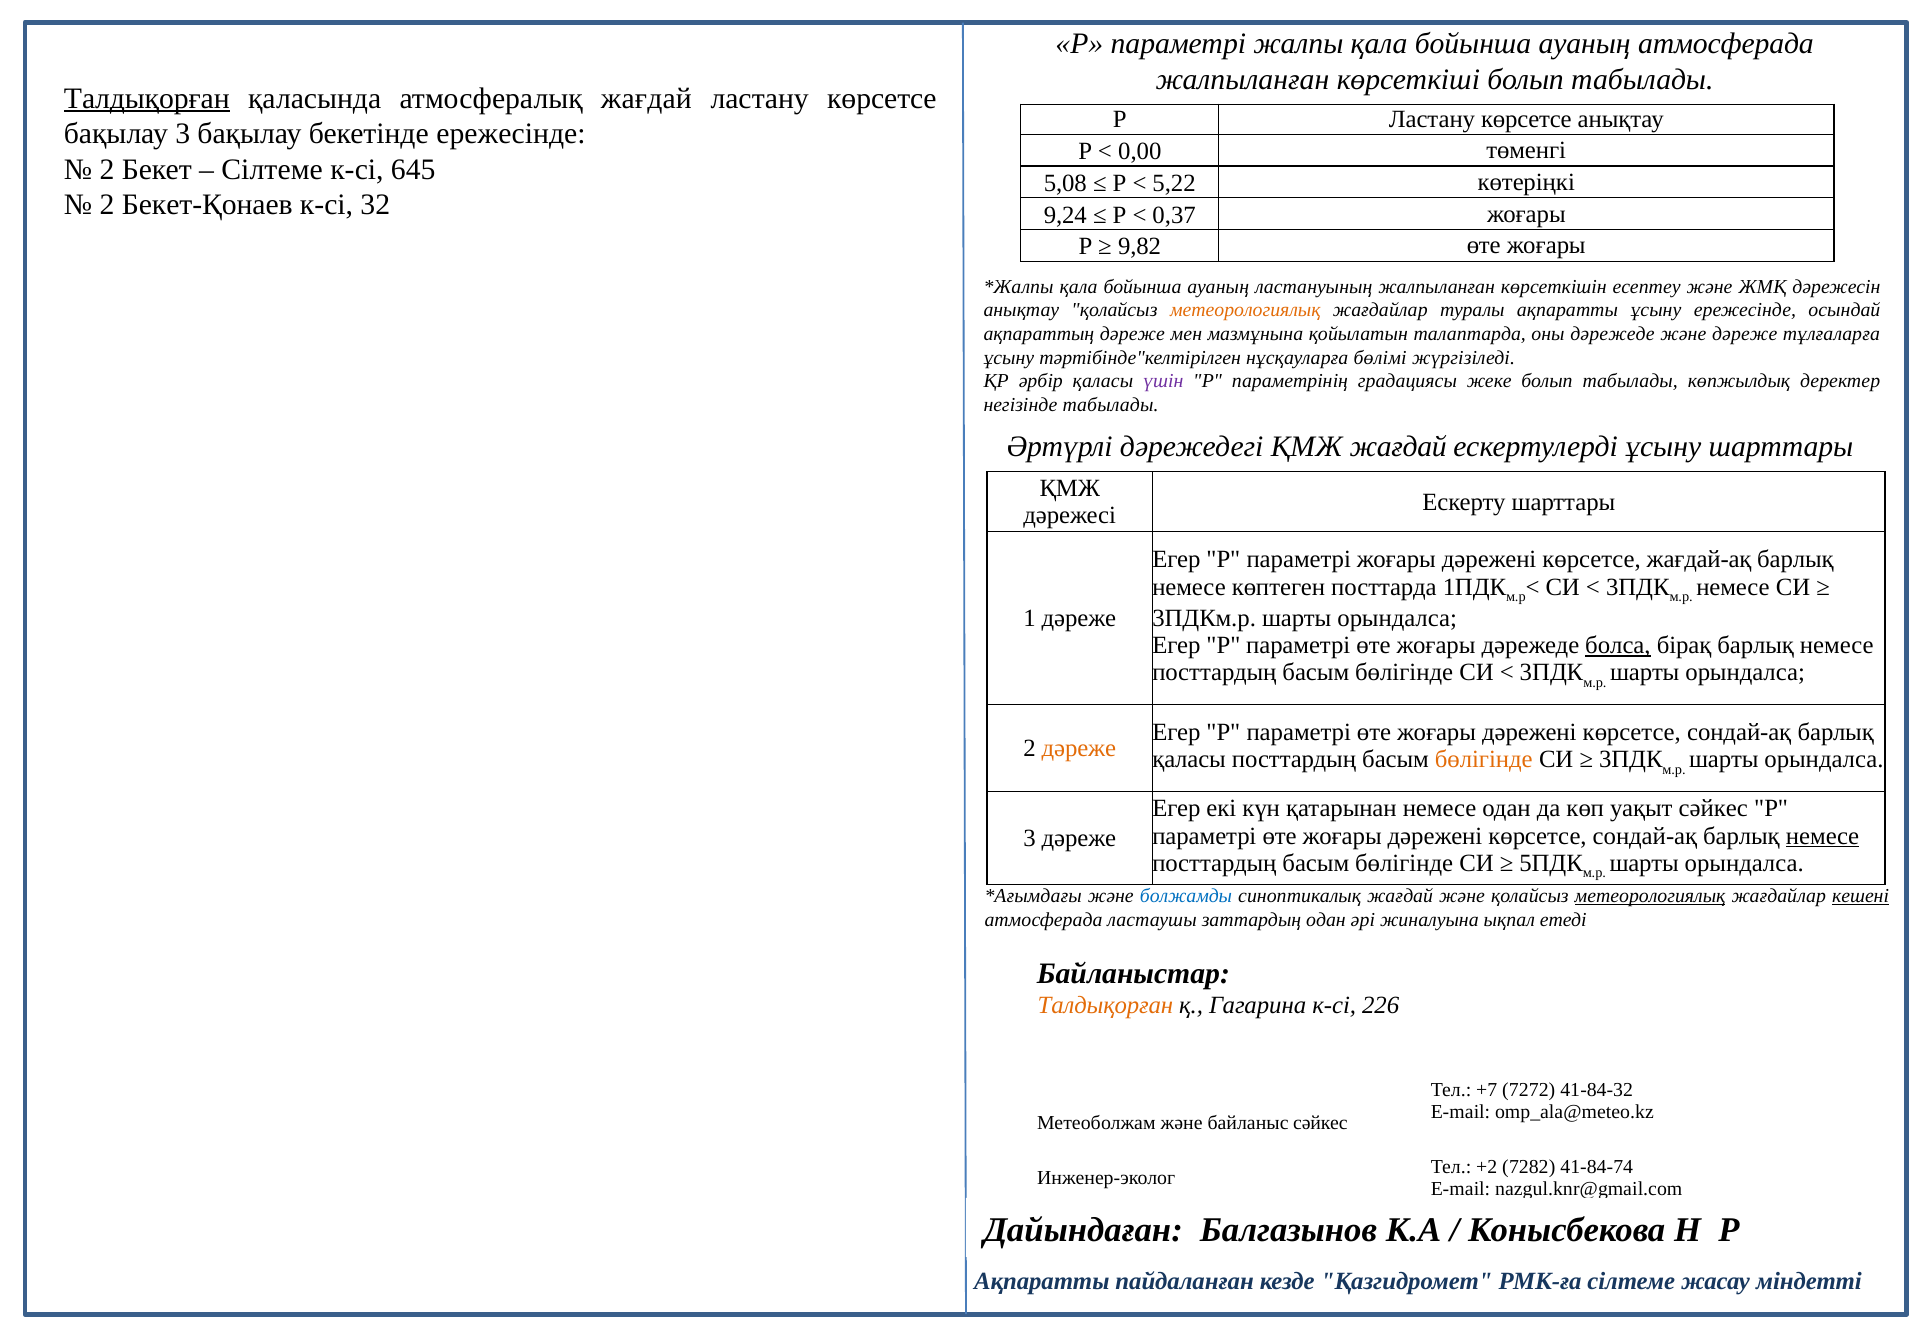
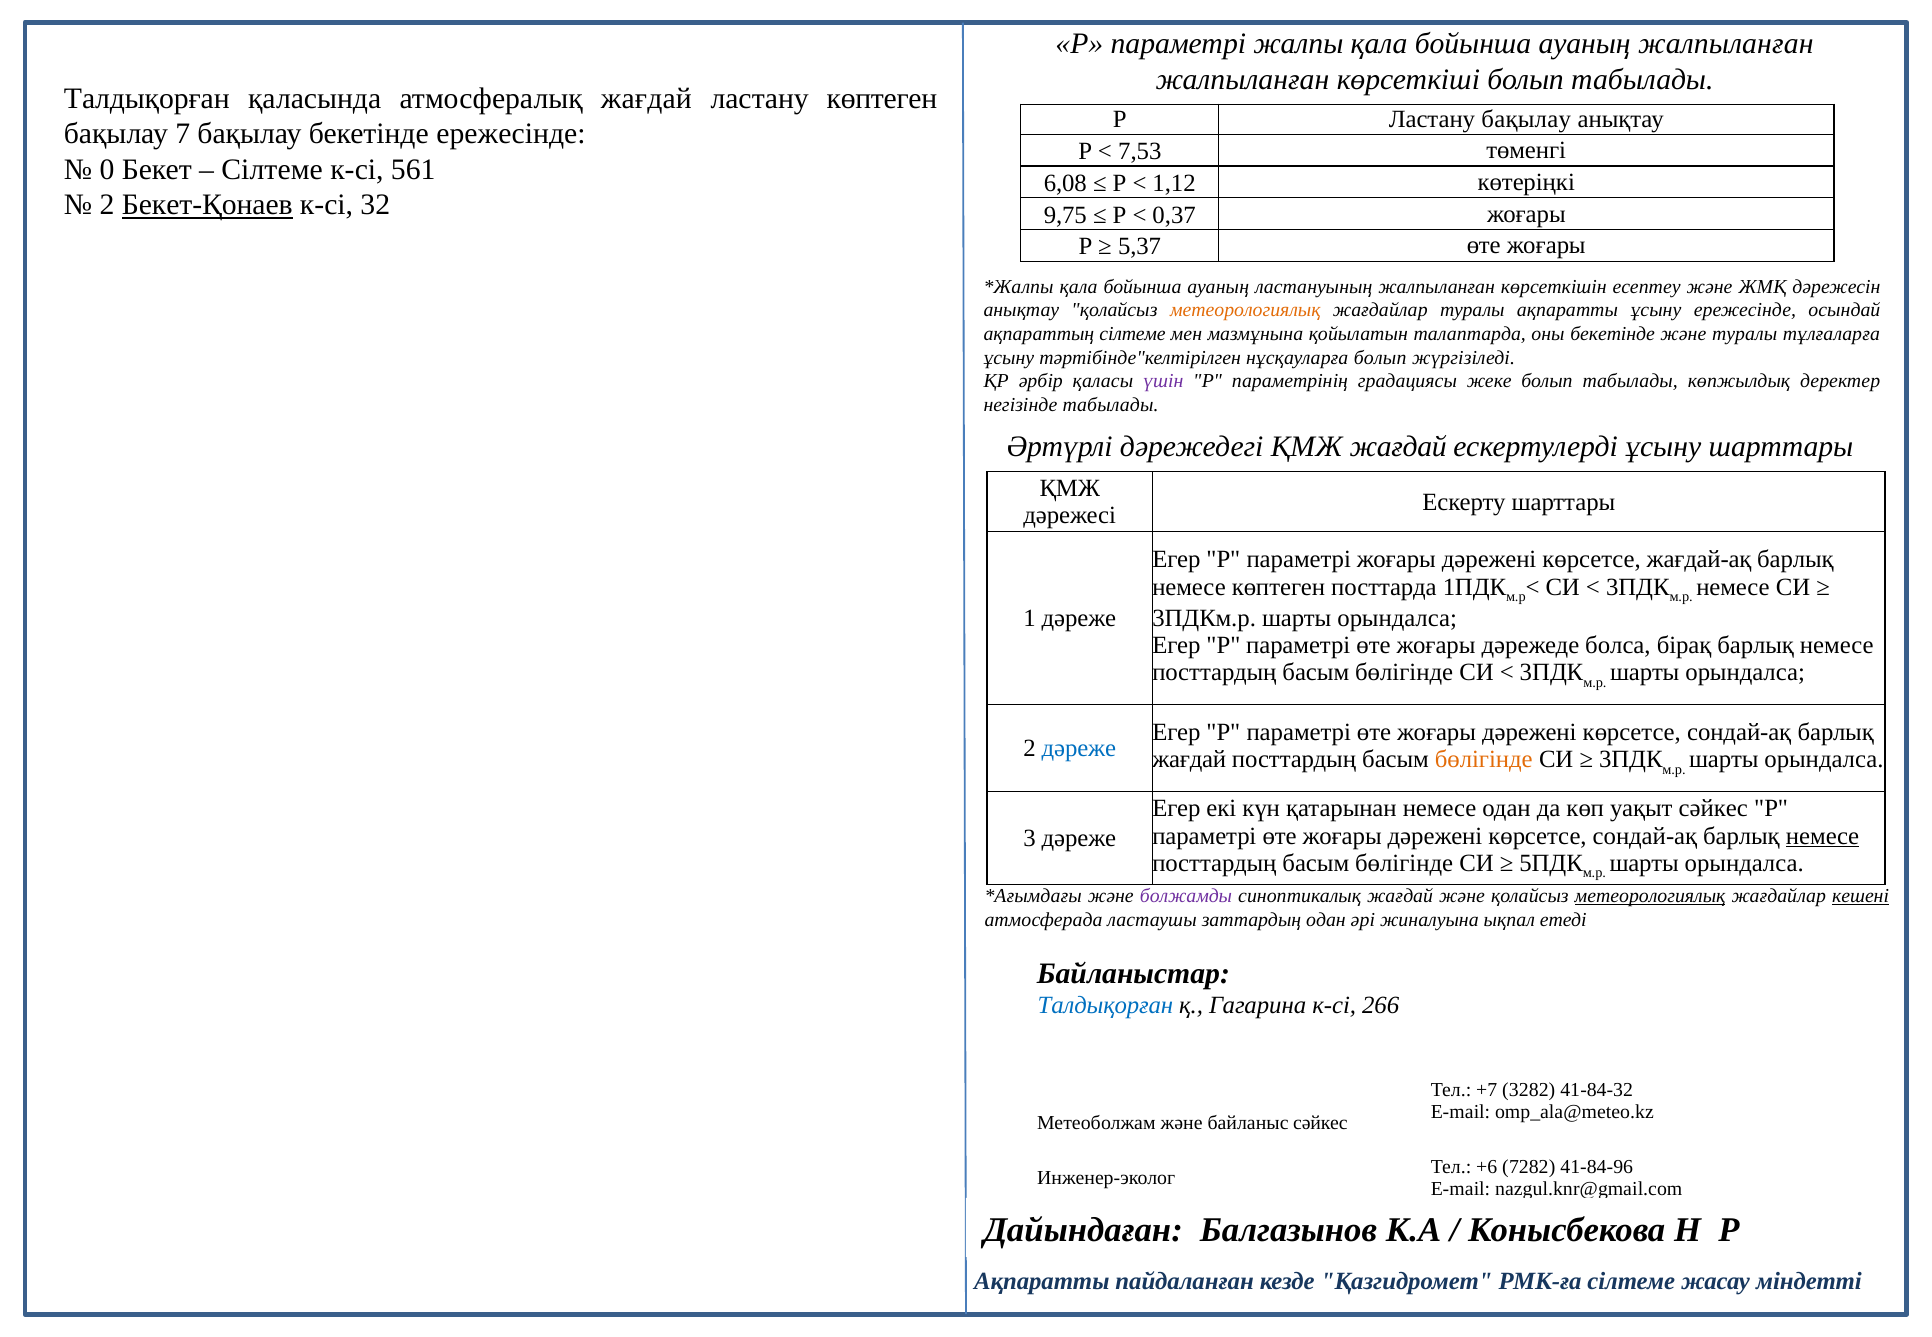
ауаның атмосферада: атмосферада -> жалпыланған
Талдықорған at (147, 98) underline: present -> none
көрсетсе at (882, 98): көрсетсе -> көптеген
Р Ластану көрсетсе: көрсетсе -> бақылау
бақылау 3: 3 -> 7
0,00: 0,00 -> 7,53
2 at (107, 170): 2 -> 0
645: 645 -> 561
5,08: 5,08 -> 6,08
5,22: 5,22 -> 1,12
Бекет-Қонаев underline: none -> present
9,24: 9,24 -> 9,75
9,82: 9,82 -> 5,37
ақпараттың дәреже: дәреже -> сілтеме
оны дәрежеде: дәрежеде -> бекетінде
және дәреже: дәреже -> туралы
нұсқауларға бөлімі: бөлімі -> болып
болса underline: present -> none
дәреже at (1079, 748) colour: orange -> blue
қаласы at (1189, 760): қаласы -> жағдай
болжамды colour: blue -> purple
Талдықорған at (1105, 1006) colour: orange -> blue
226: 226 -> 266
7272: 7272 -> 3282
+2: +2 -> +6
41-84-74: 41-84-74 -> 41-84-96
